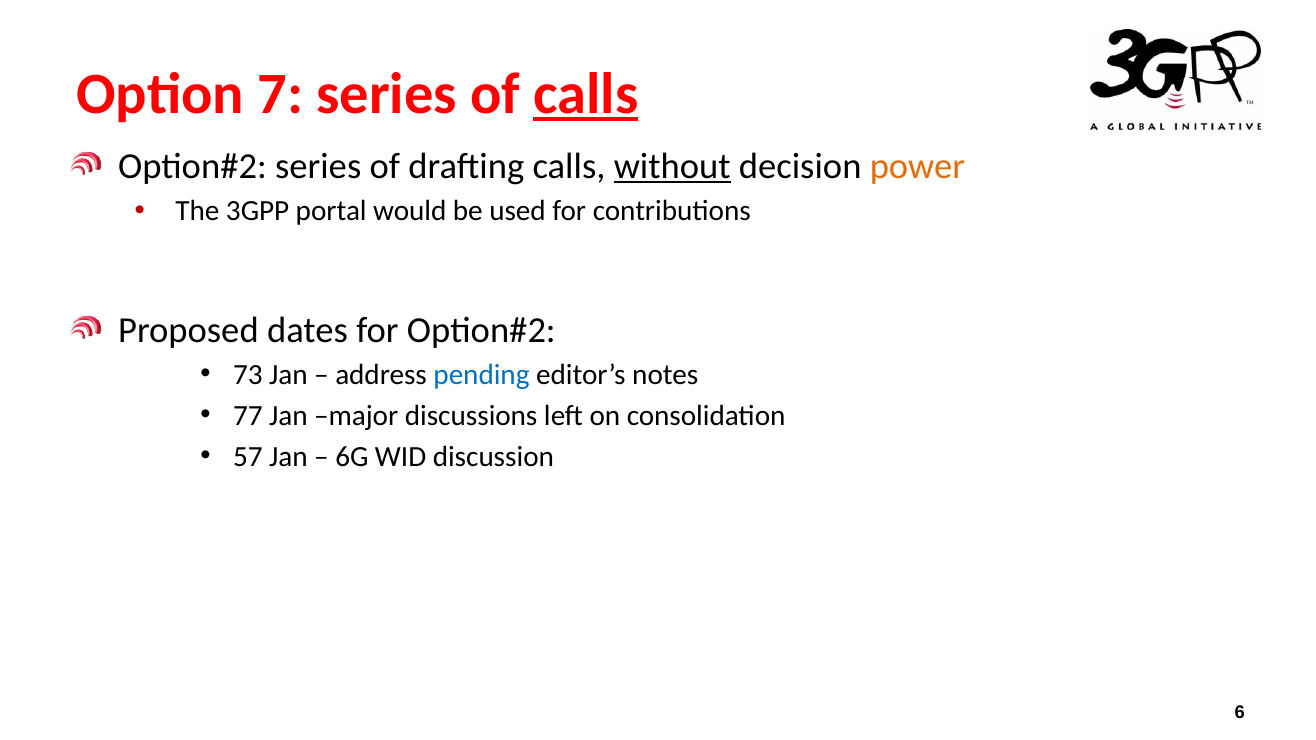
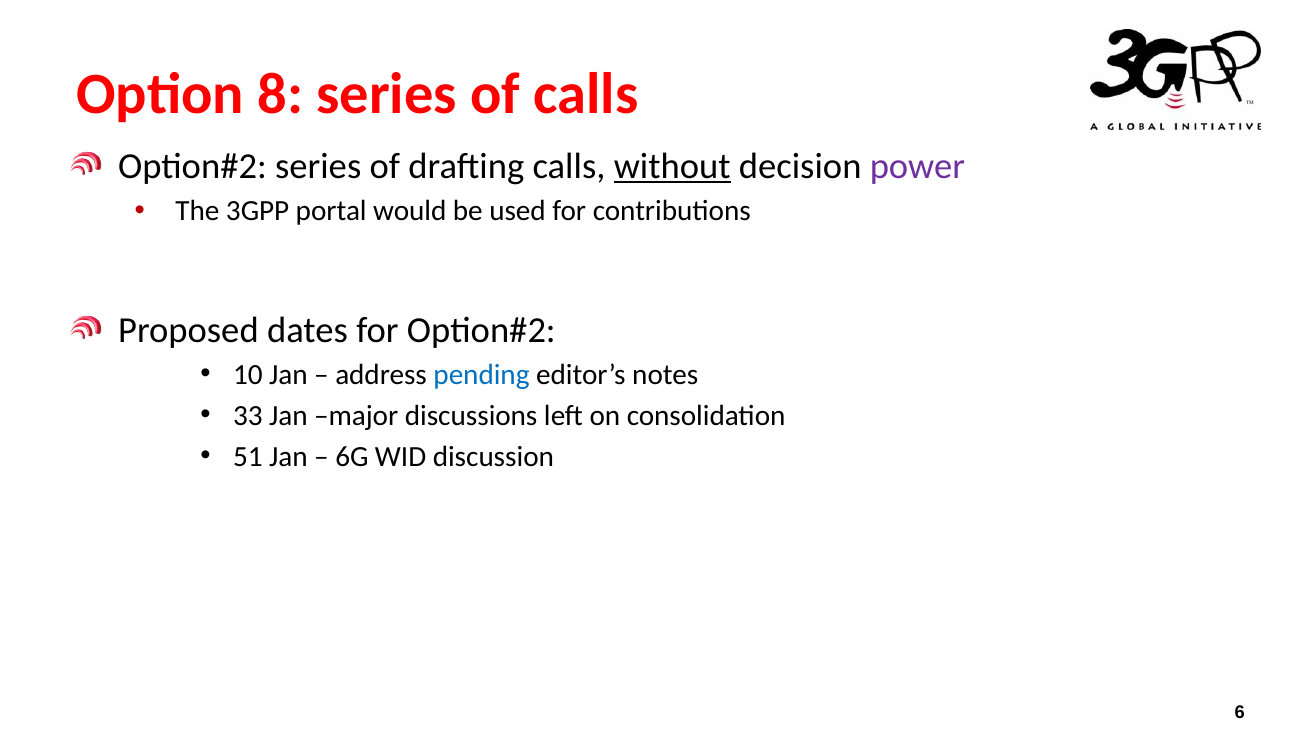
7: 7 -> 8
calls at (586, 94) underline: present -> none
power colour: orange -> purple
73: 73 -> 10
77: 77 -> 33
57: 57 -> 51
